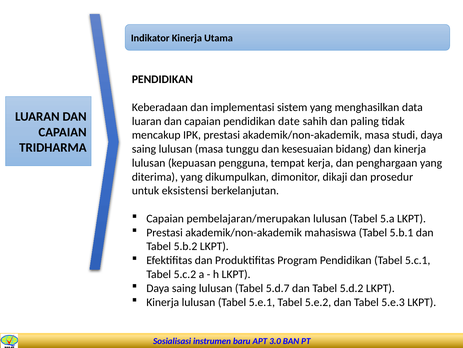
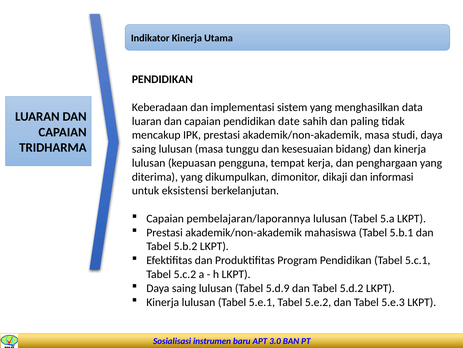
prosedur: prosedur -> informasi
pembelajaran/merupakan: pembelajaran/merupakan -> pembelajaran/laporannya
5.d.7: 5.d.7 -> 5.d.9
